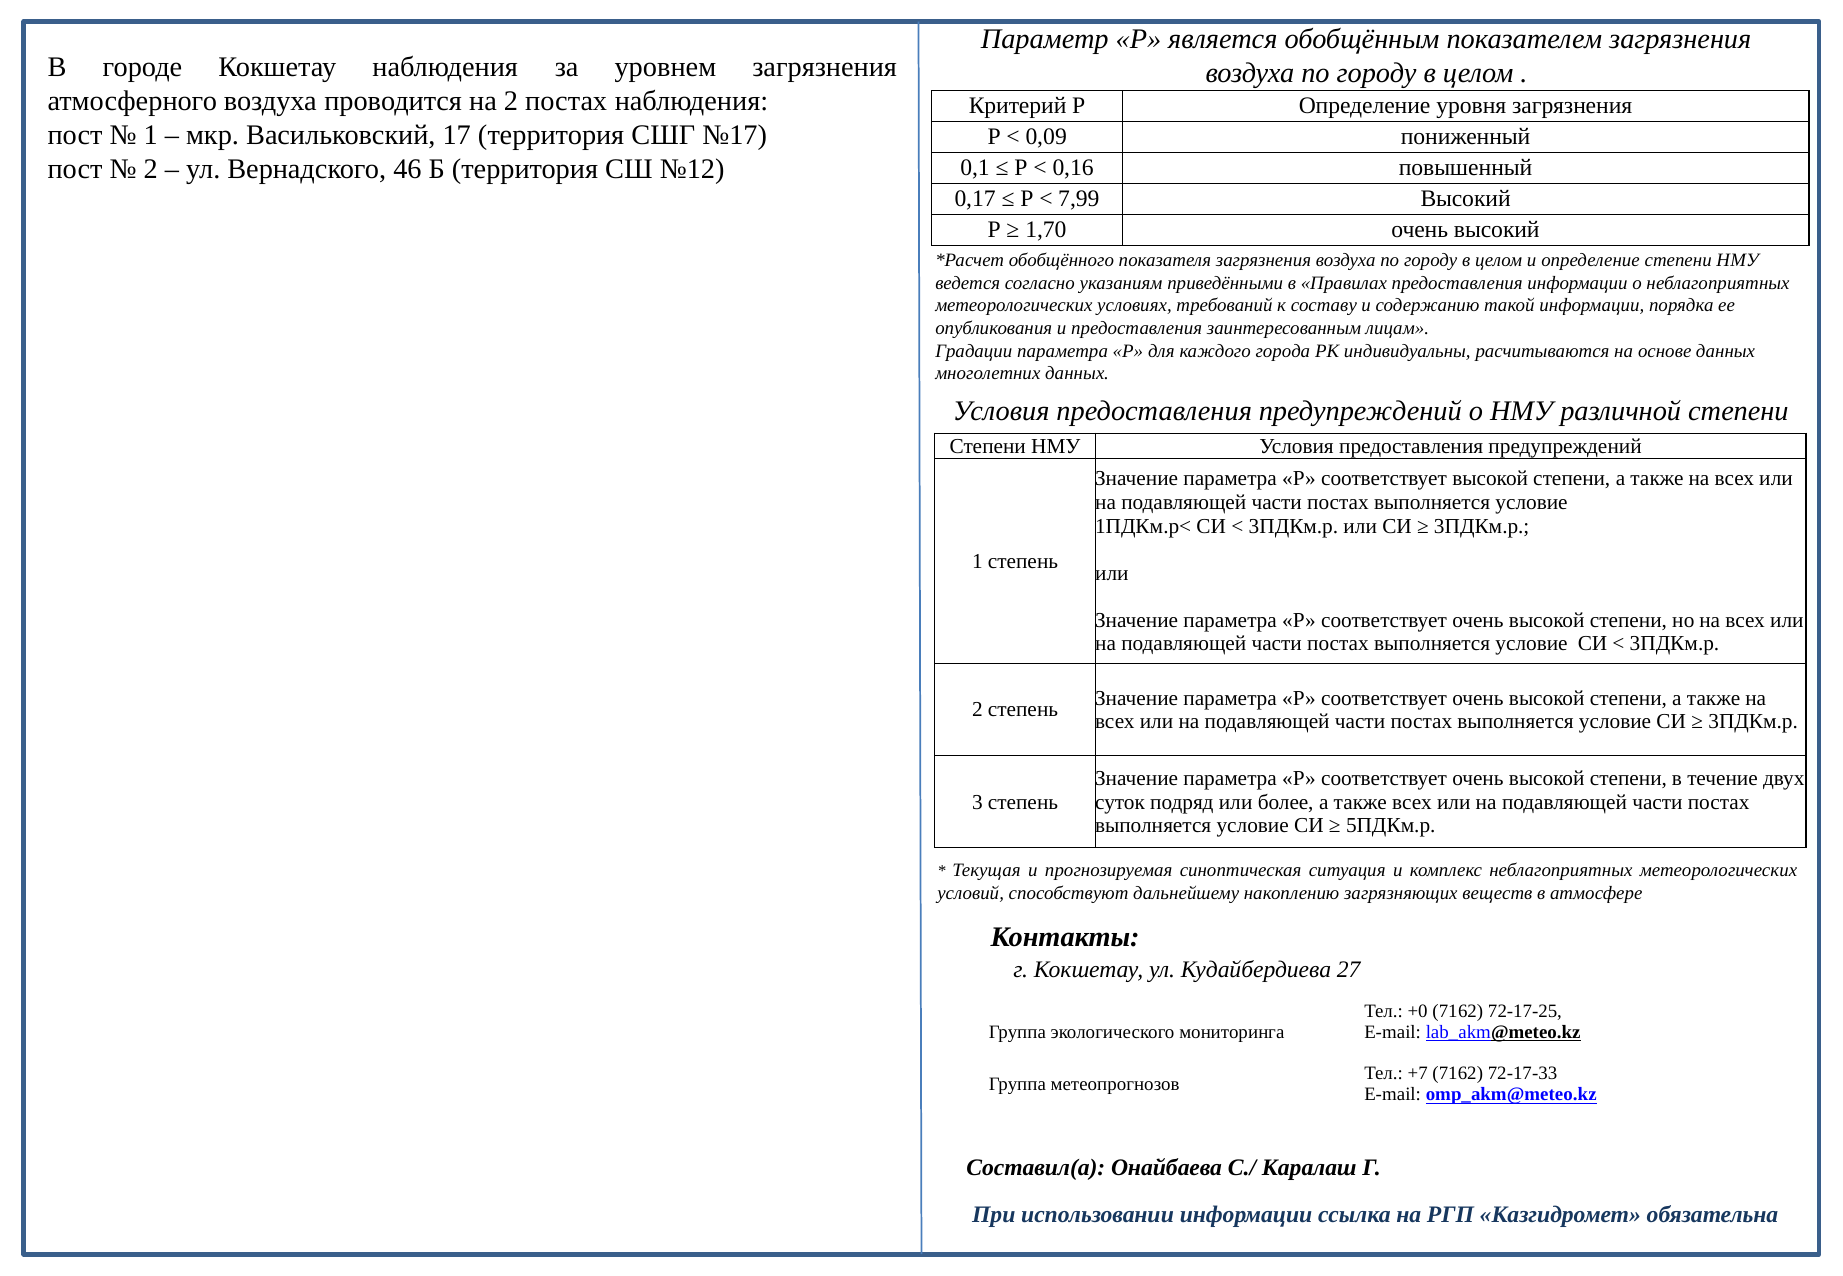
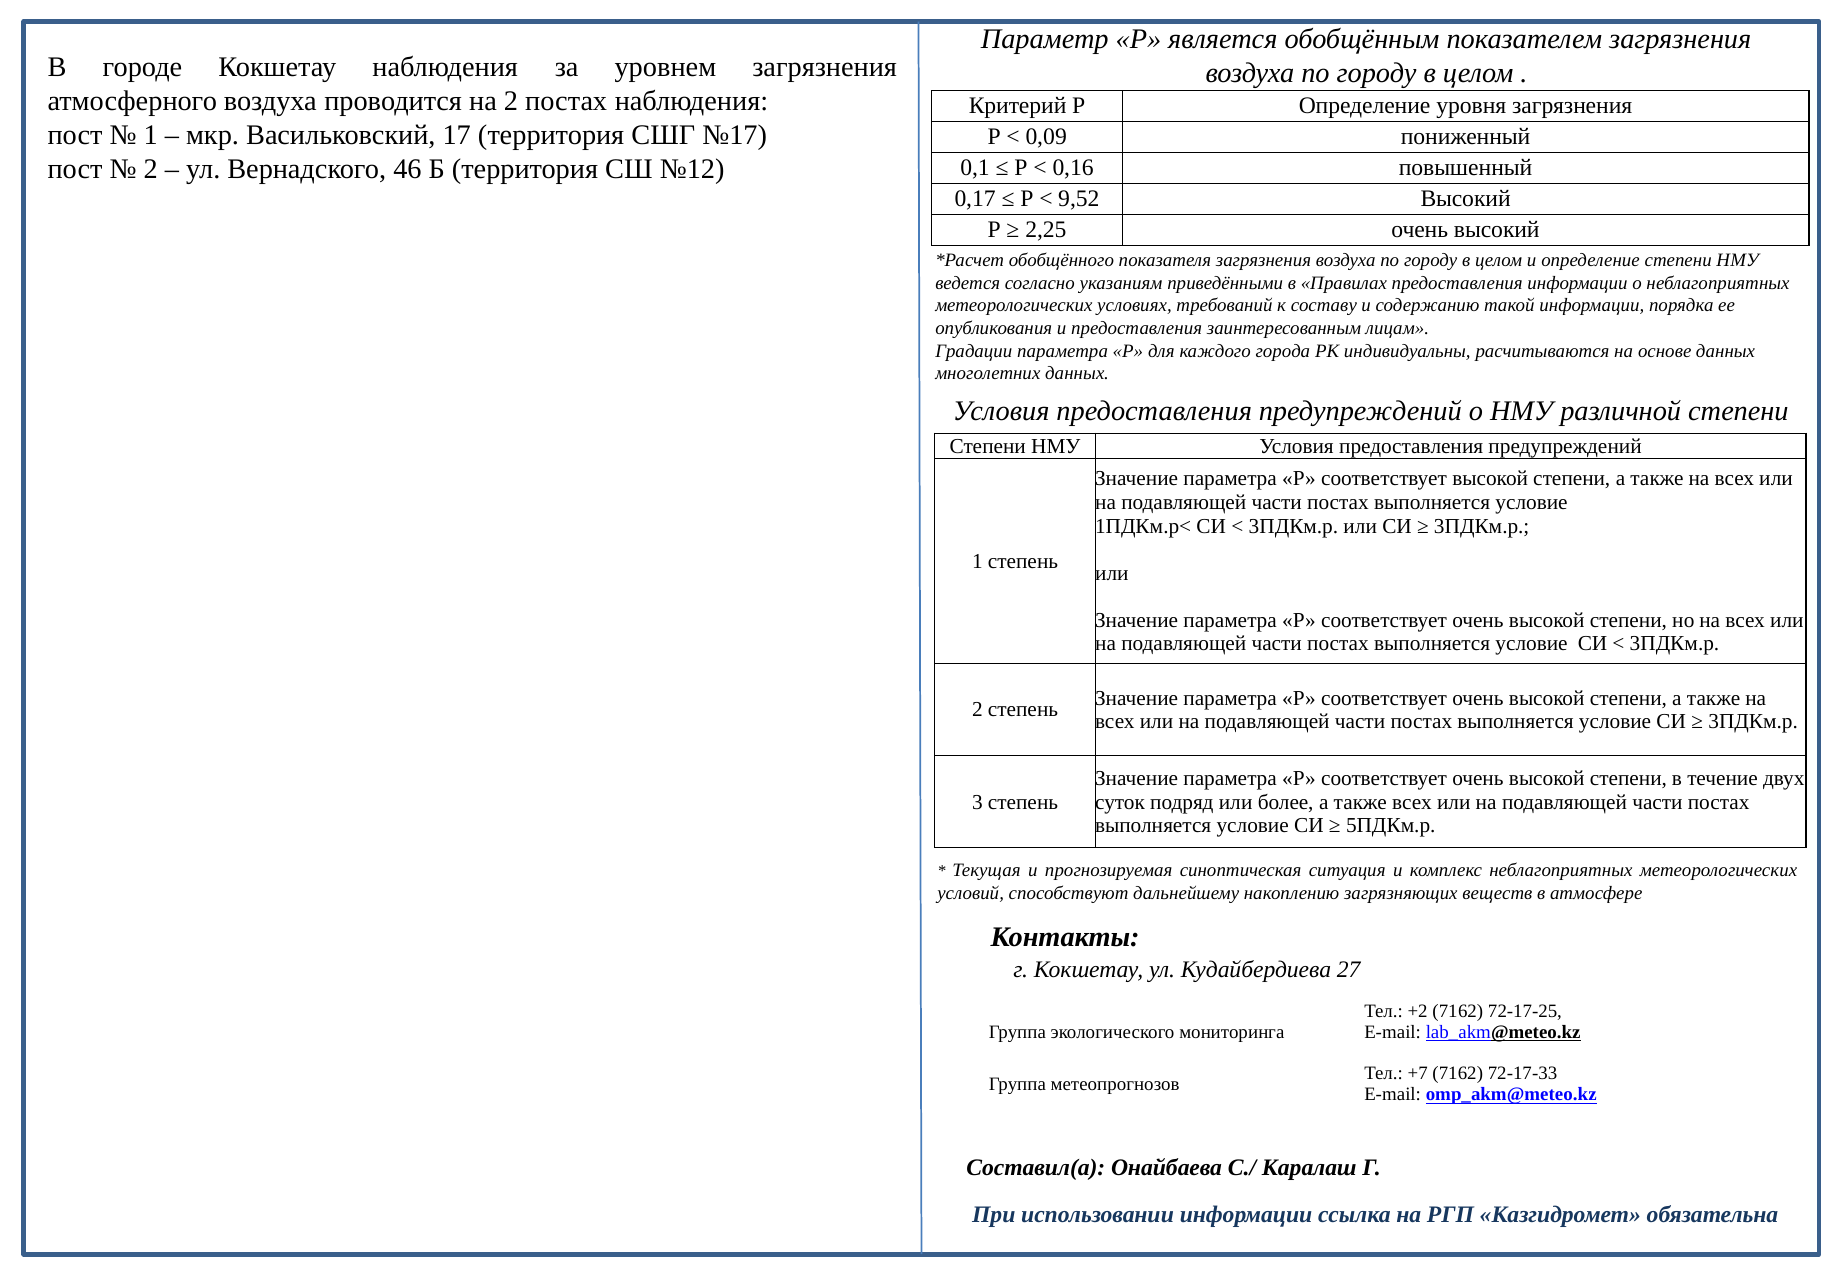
7,99: 7,99 -> 9,52
1,70: 1,70 -> 2,25
+0: +0 -> +2
